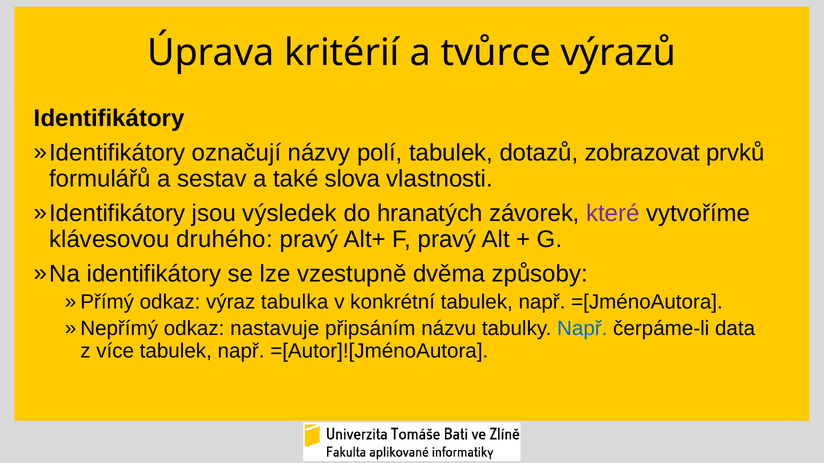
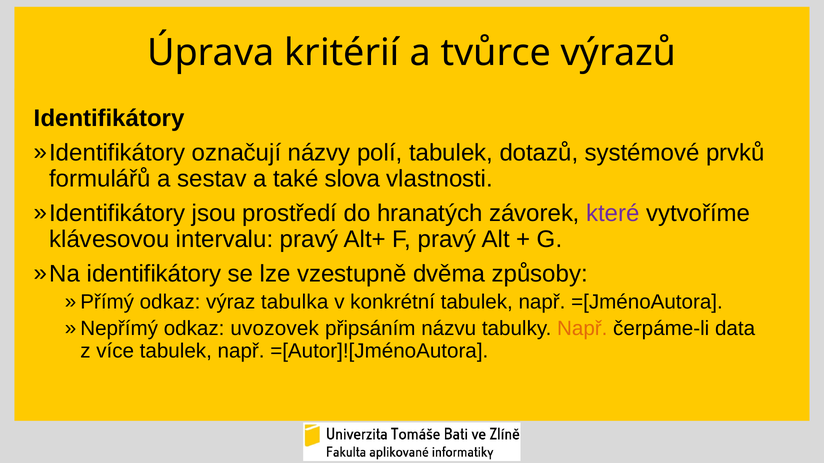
zobrazovat: zobrazovat -> systémové
výsledek: výsledek -> prostředí
druhého: druhého -> intervalu
nastavuje: nastavuje -> uvozovek
Např at (582, 329) colour: blue -> orange
